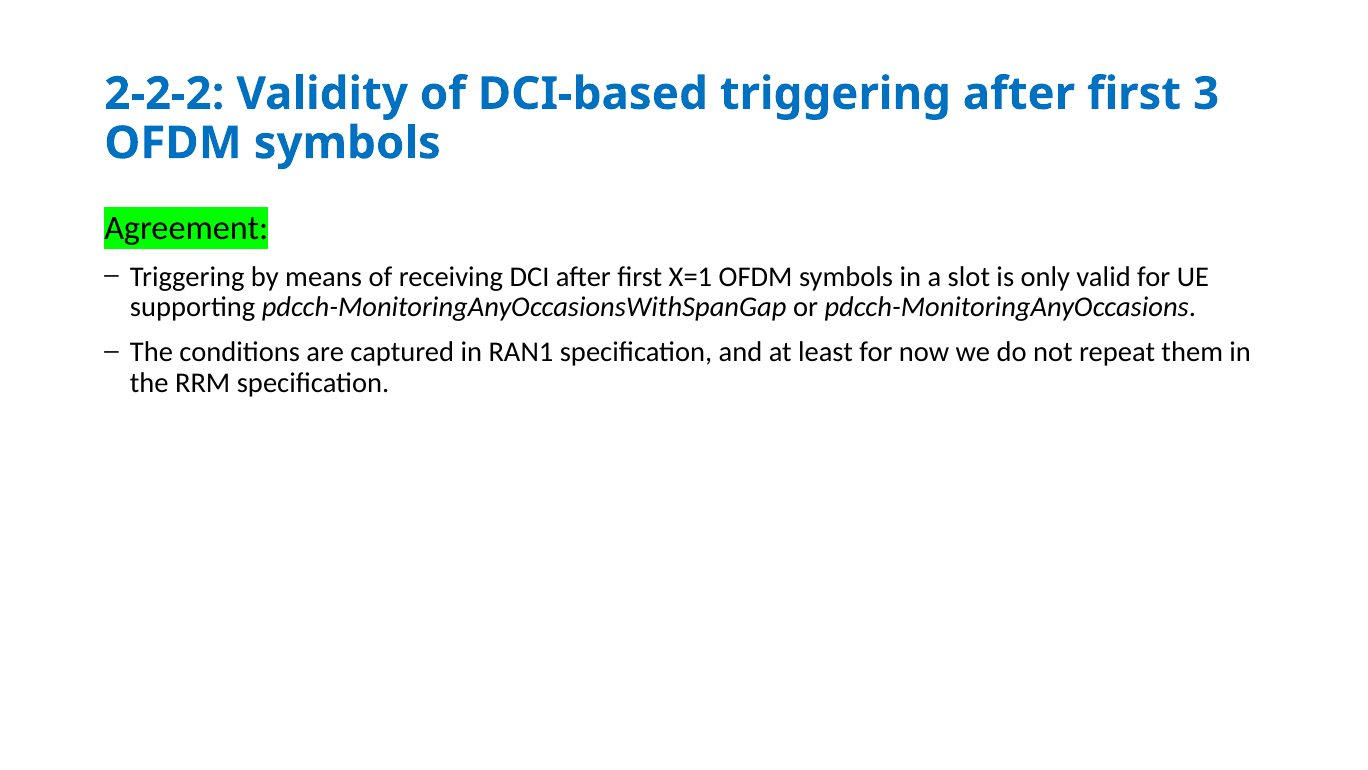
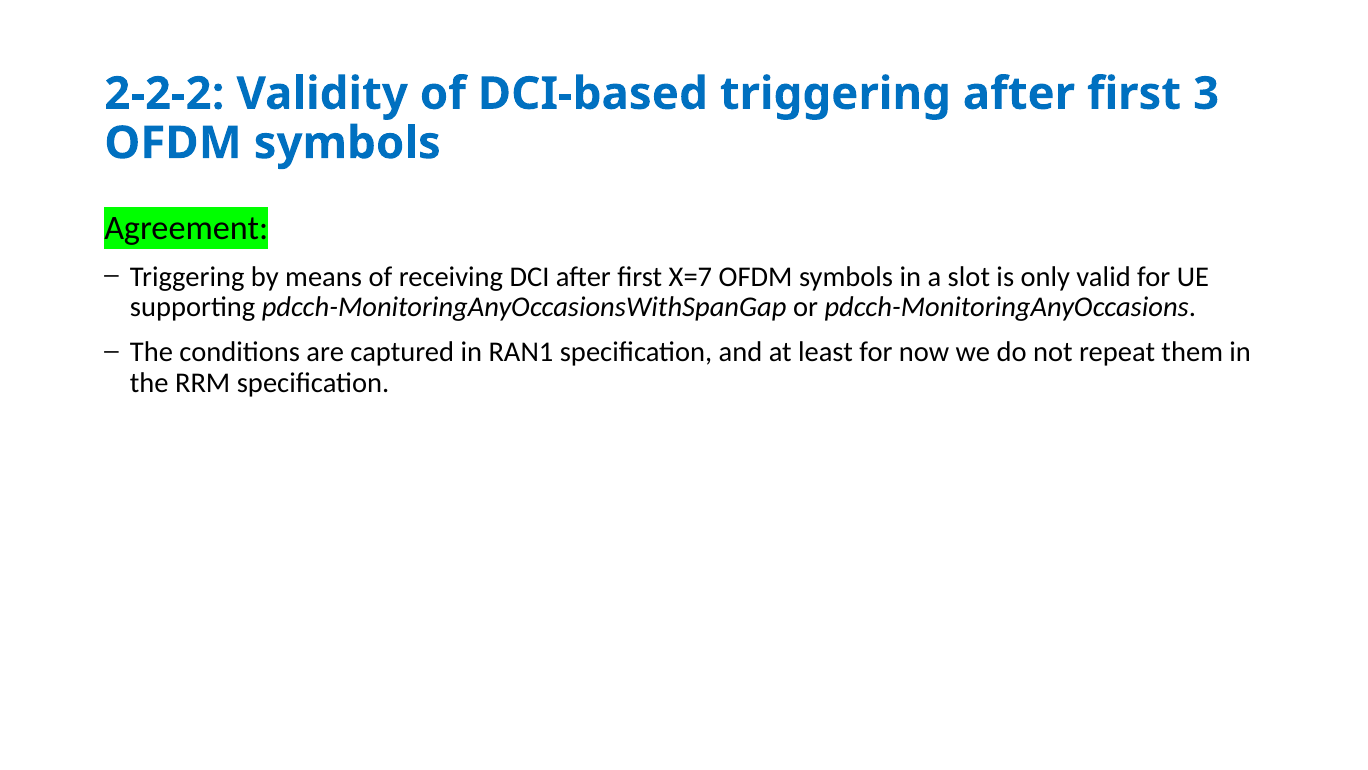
X=1: X=1 -> X=7
